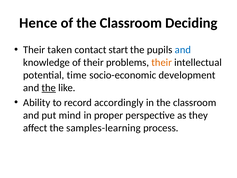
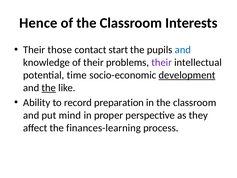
Deciding: Deciding -> Interests
taken: taken -> those
their at (162, 62) colour: orange -> purple
development underline: none -> present
accordingly: accordingly -> preparation
samples-learning: samples-learning -> finances-learning
